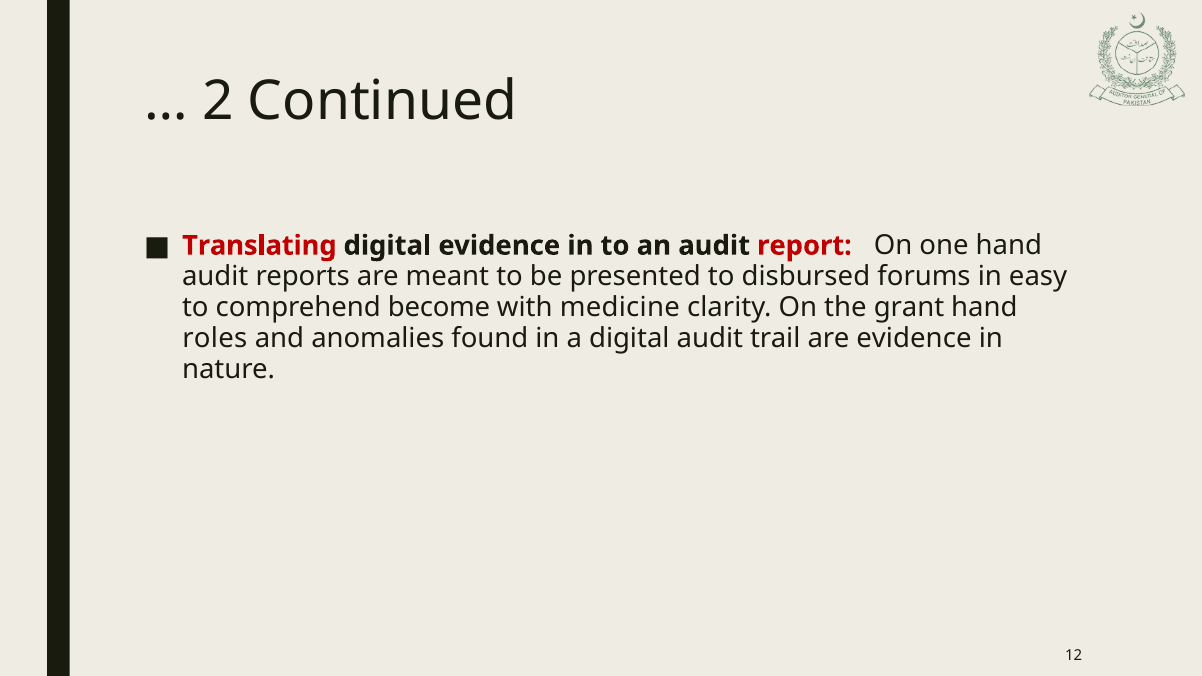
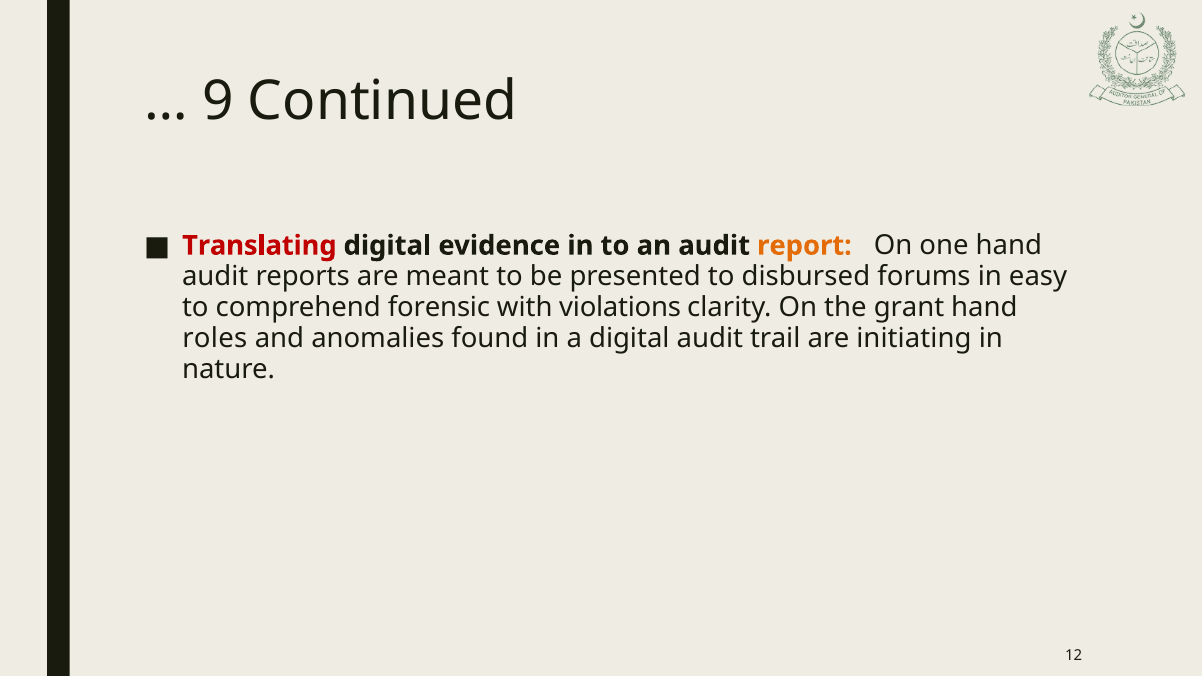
2: 2 -> 9
report colour: red -> orange
become: become -> forensic
medicine: medicine -> violations
are evidence: evidence -> initiating
